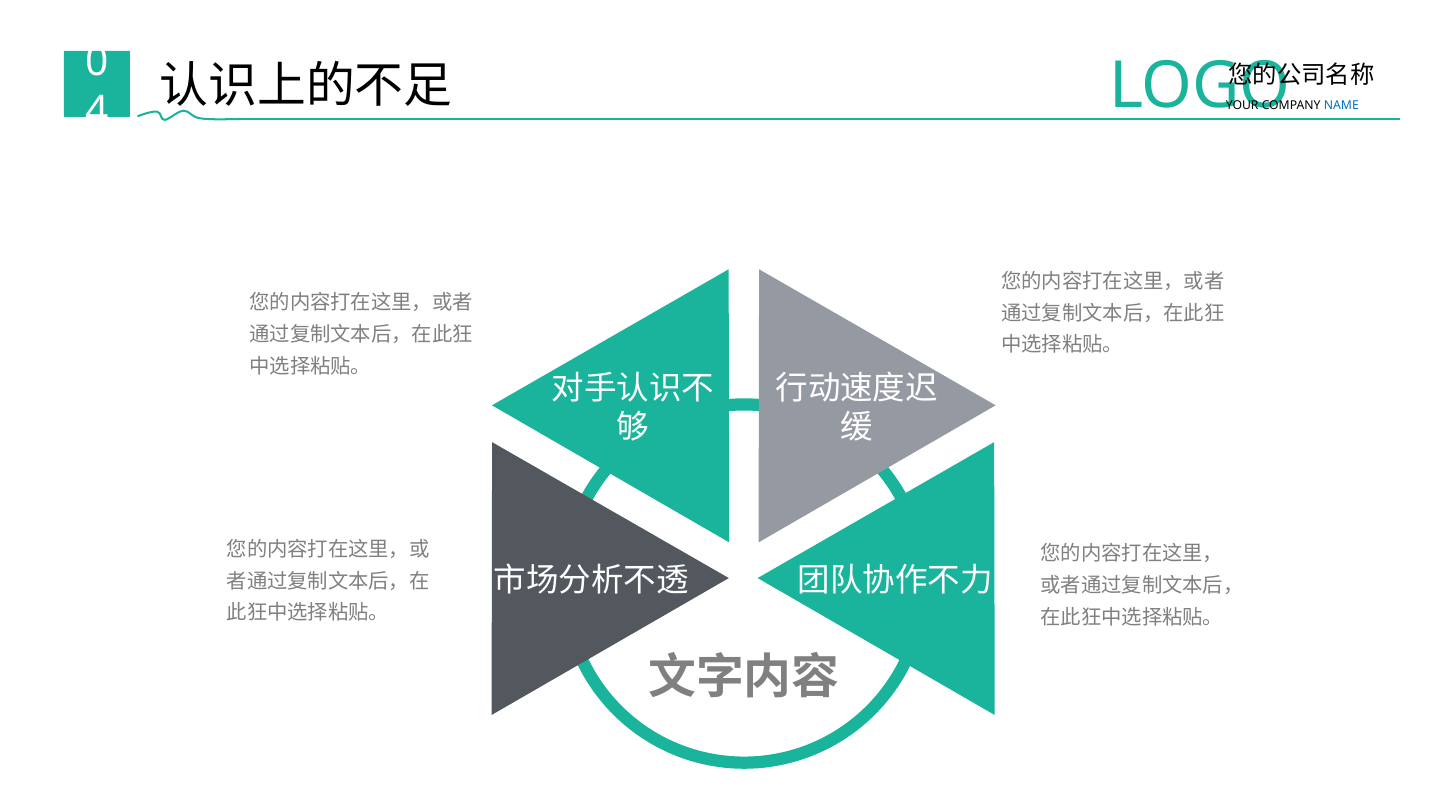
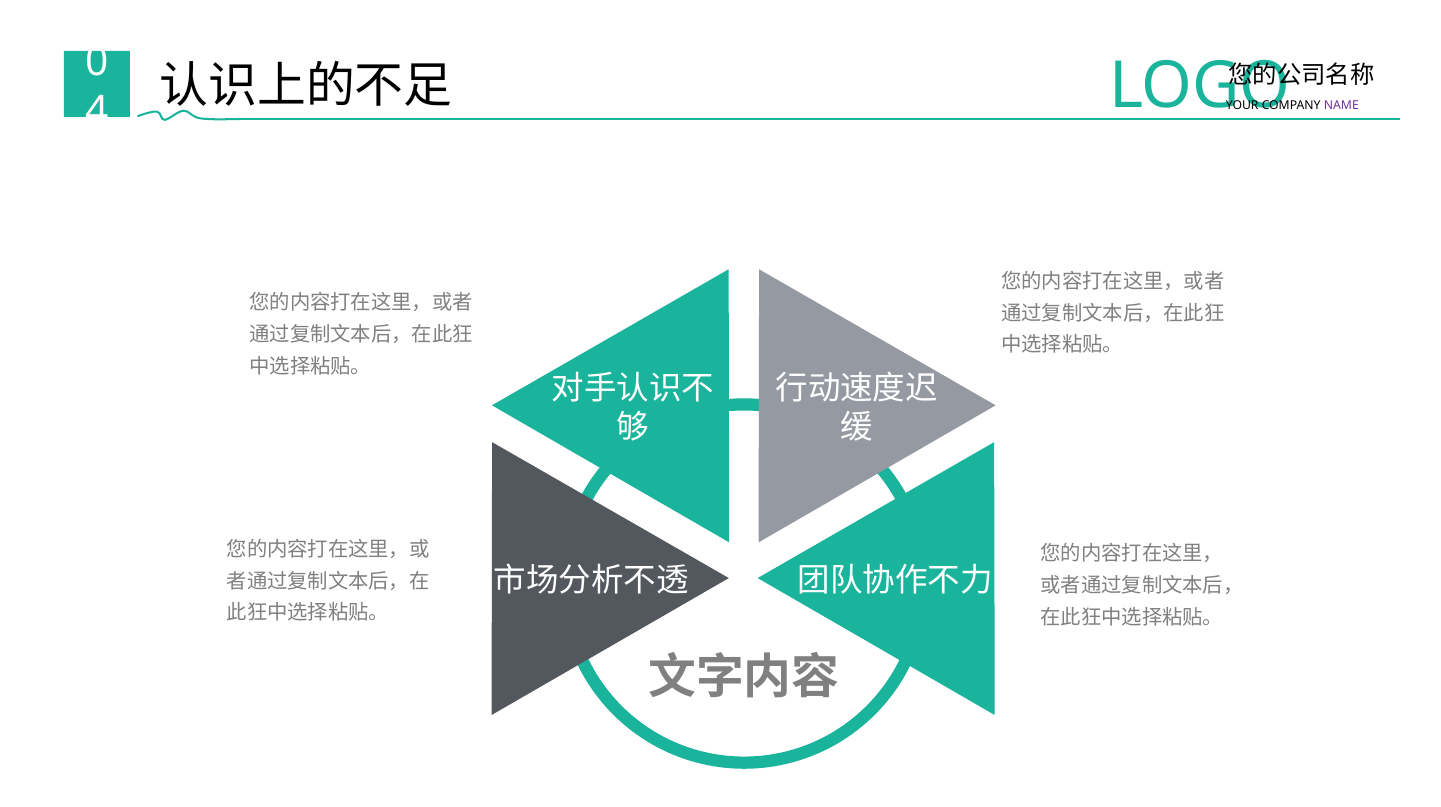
NAME colour: blue -> purple
